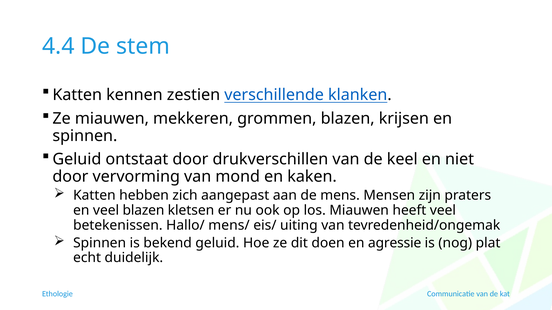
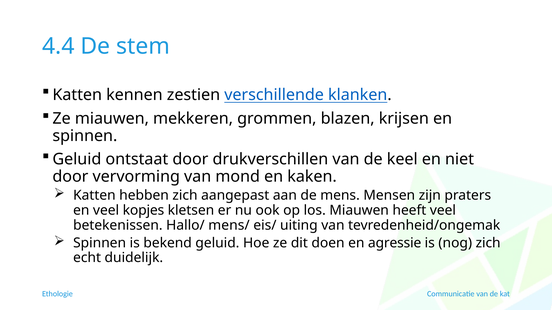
veel blazen: blazen -> kopjes
nog plat: plat -> zich
